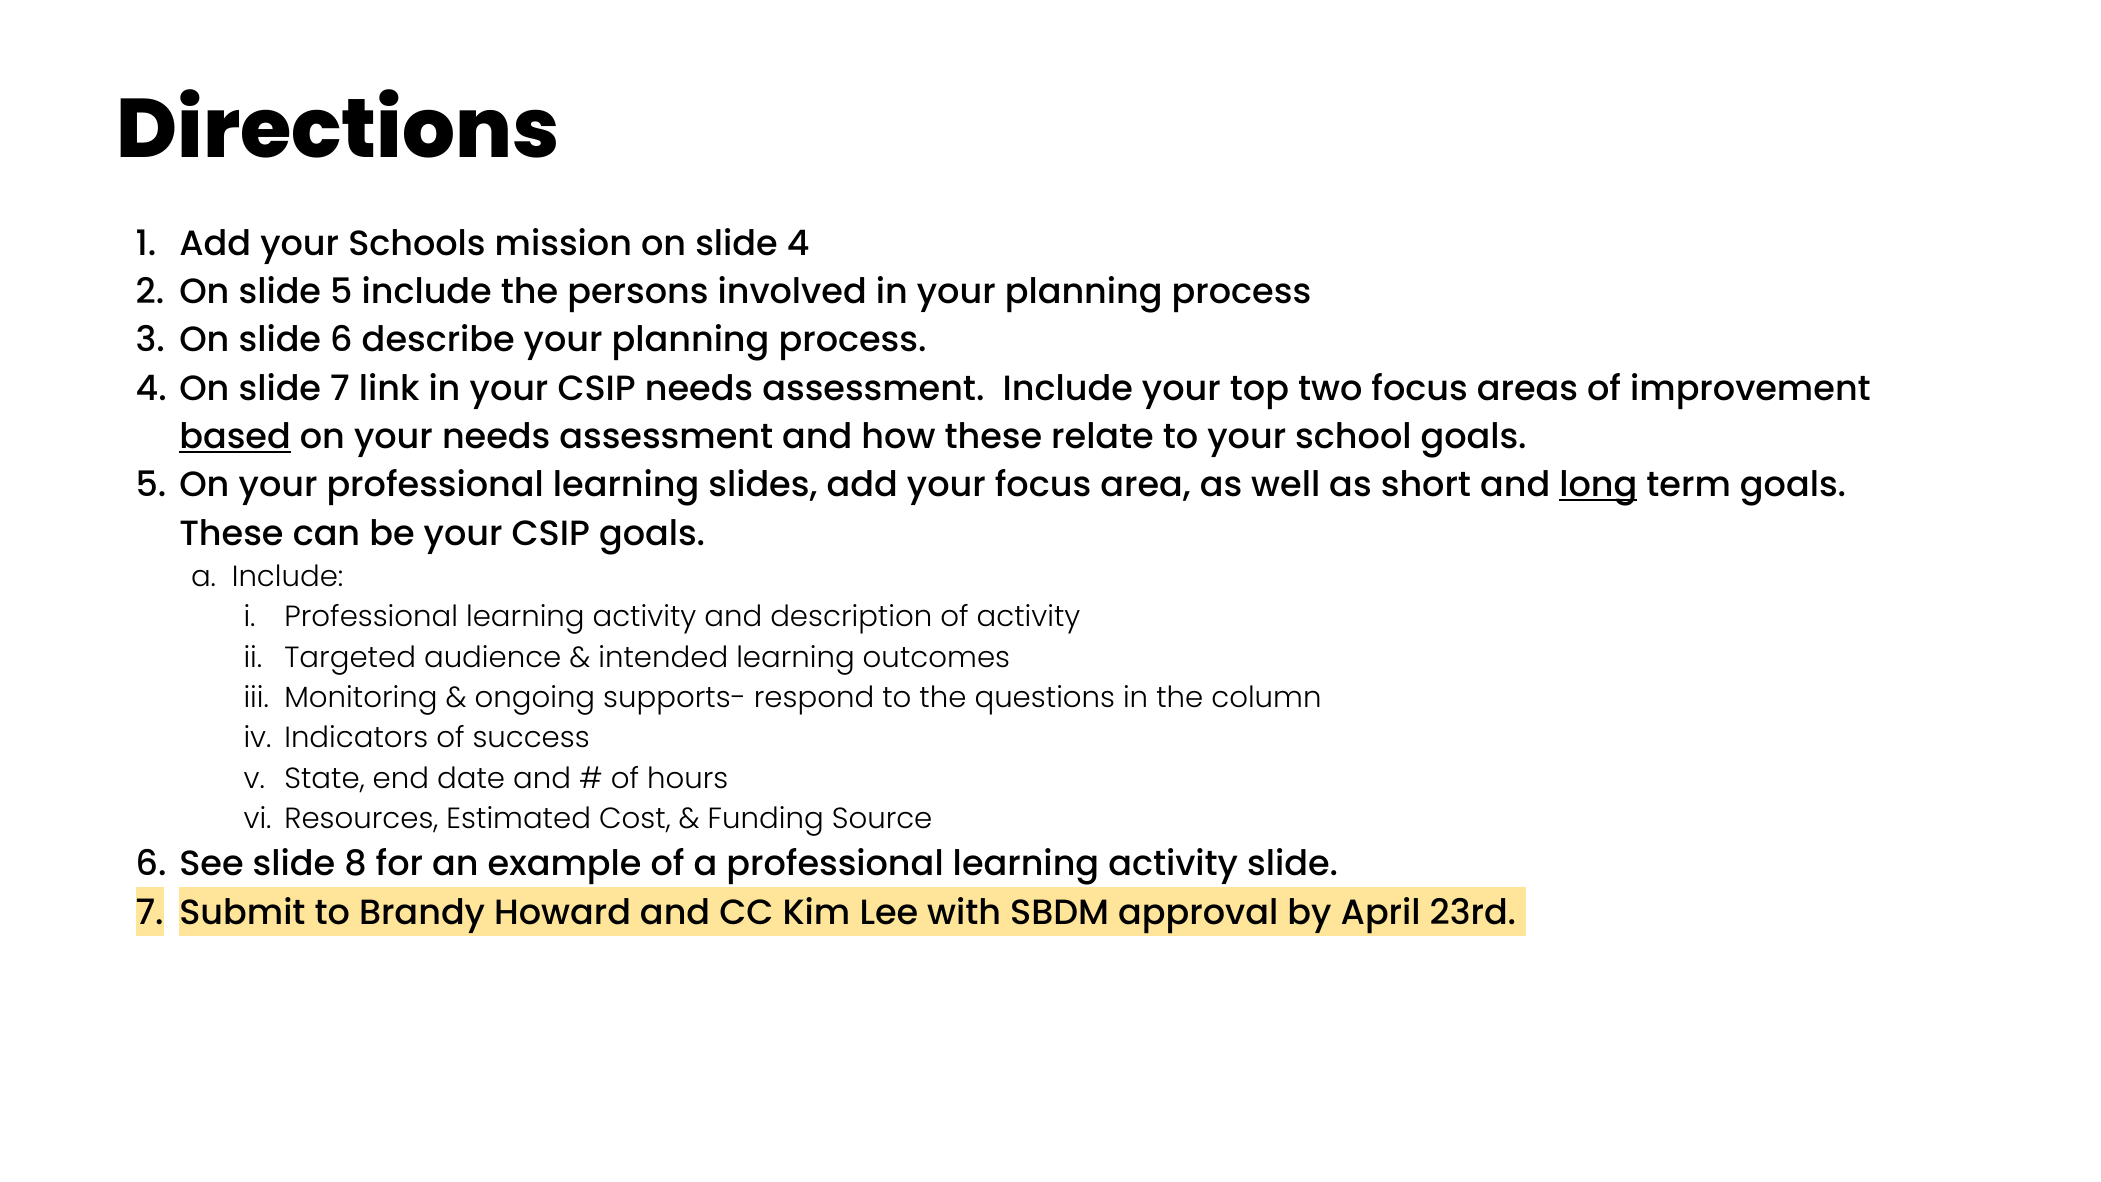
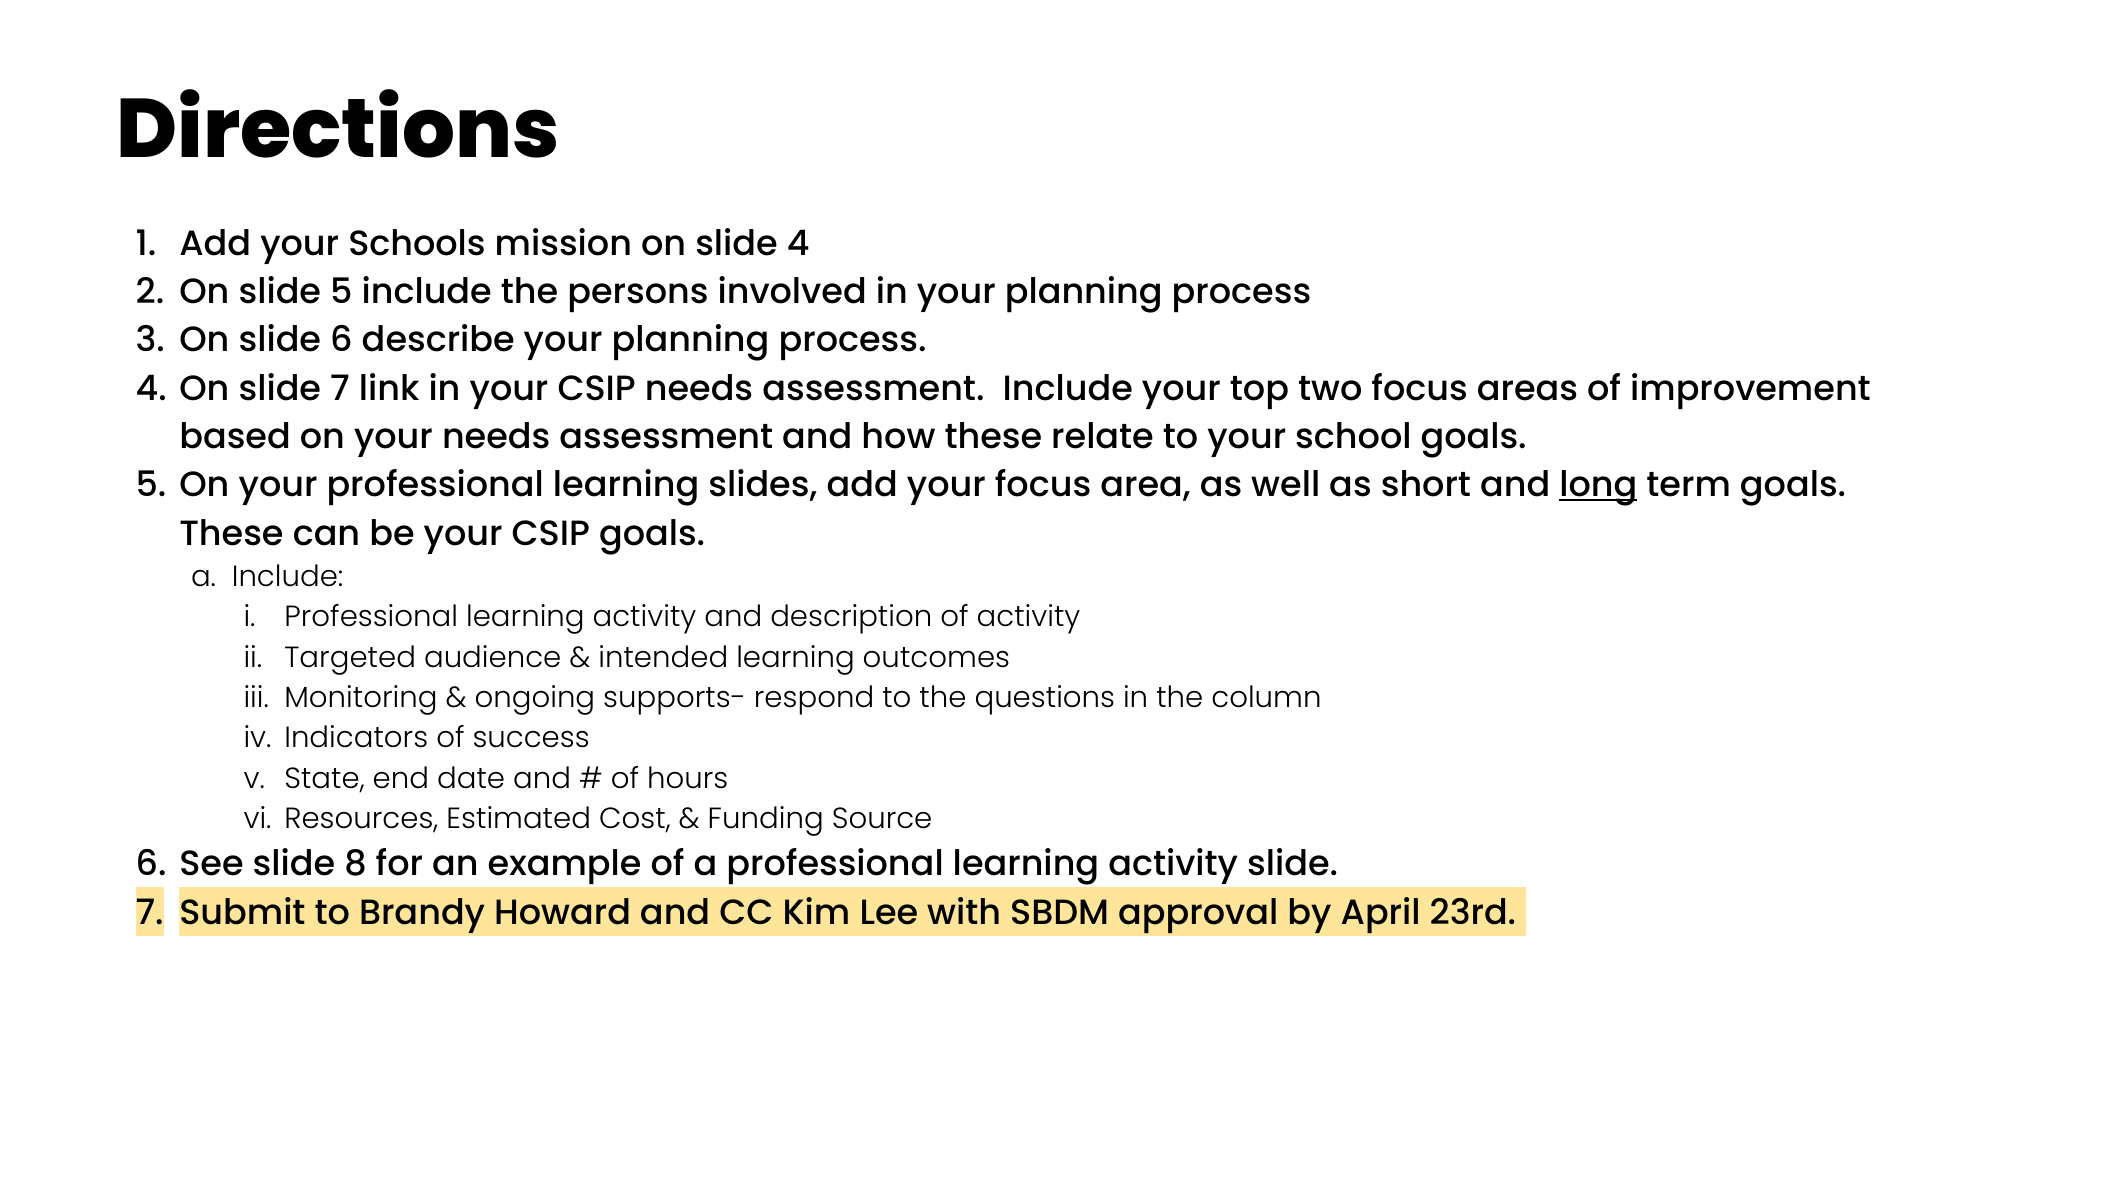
based underline: present -> none
